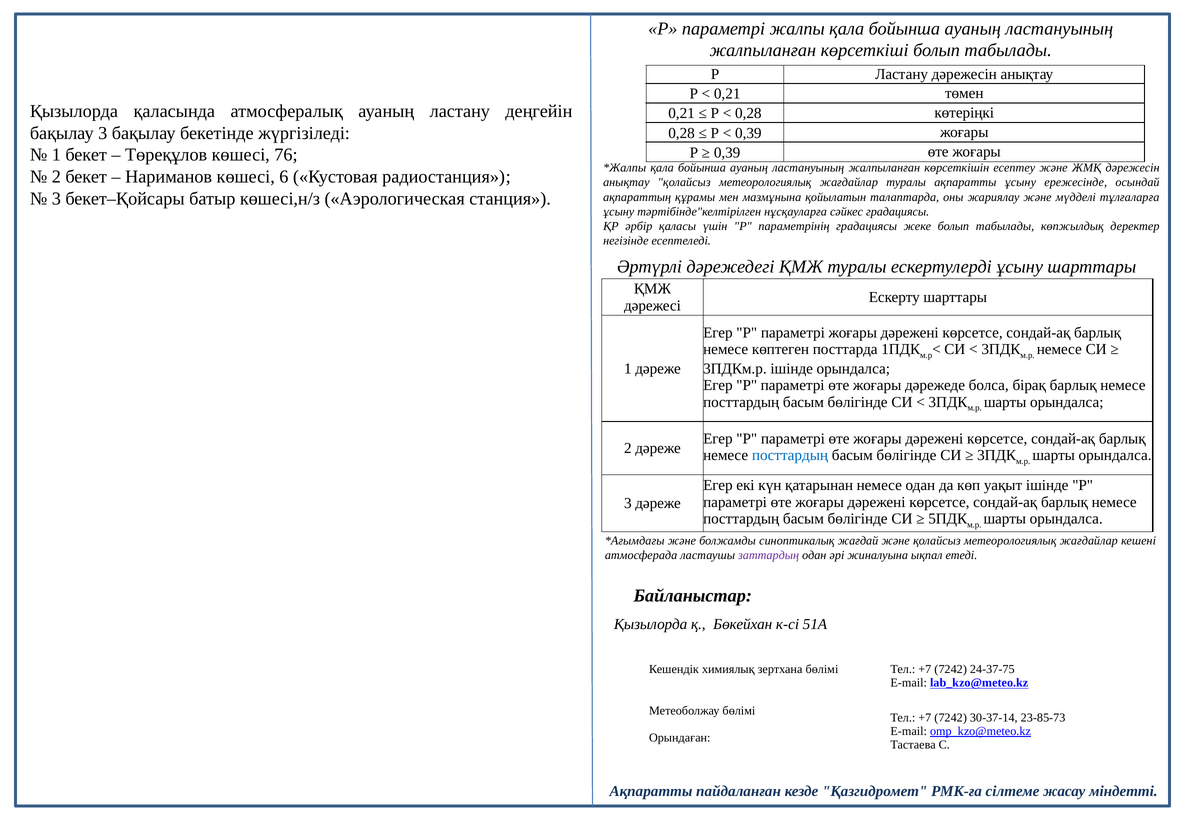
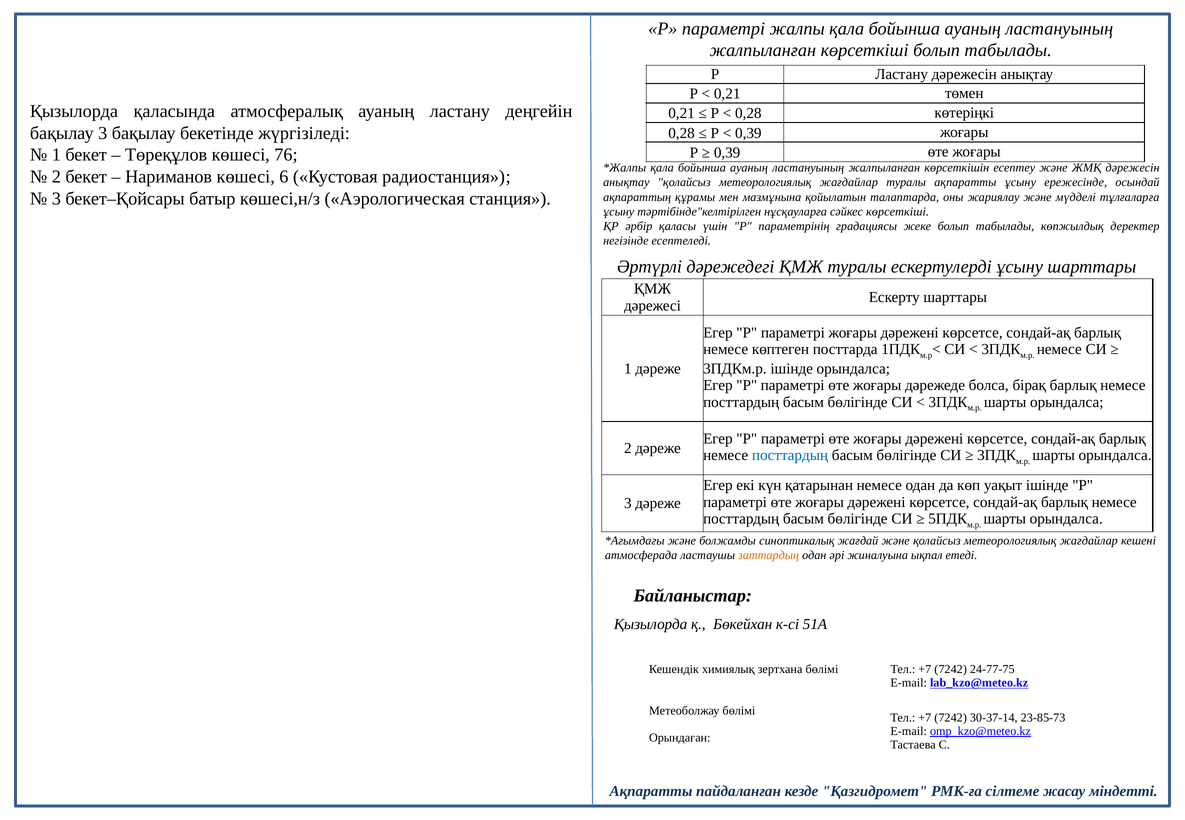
сәйкес градациясы: градациясы -> көрсеткіші
заттардың colour: purple -> orange
24-37-75: 24-37-75 -> 24-77-75
